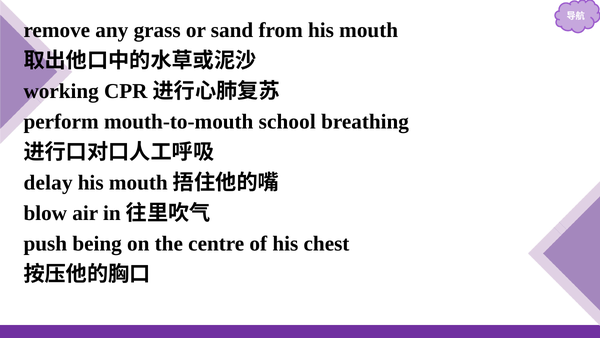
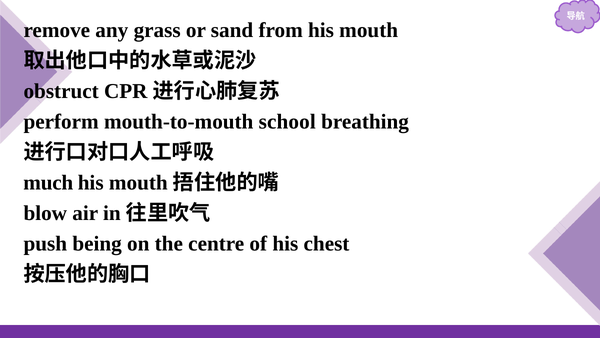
working: working -> obstruct
delay: delay -> much
